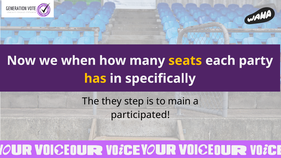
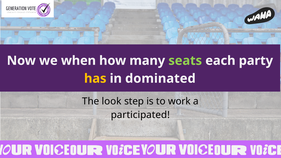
seats colour: yellow -> light green
specifically: specifically -> dominated
they: they -> look
main: main -> work
